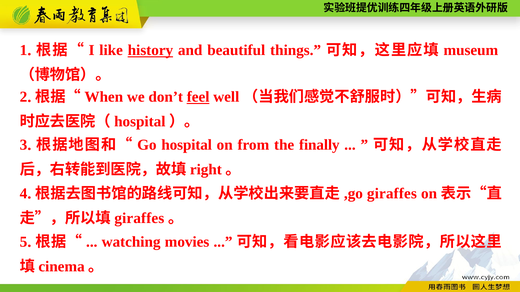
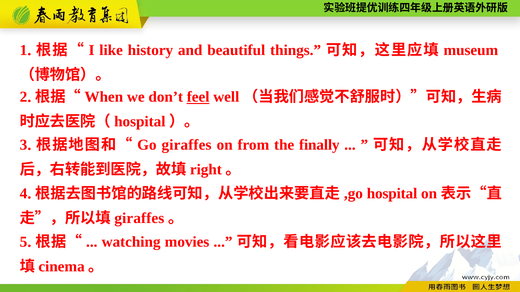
history underline: present -> none
hospital at (187, 145): hospital -> giraffes
giraffes at (392, 194): giraffes -> hospital
